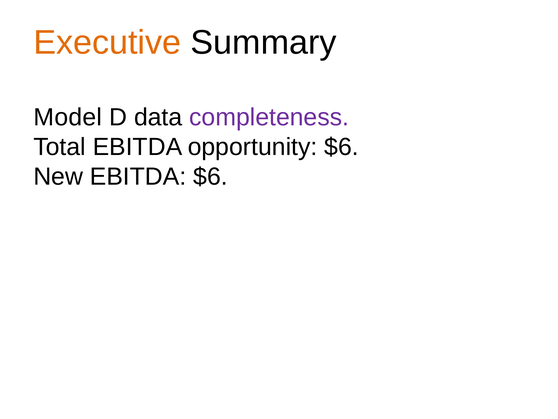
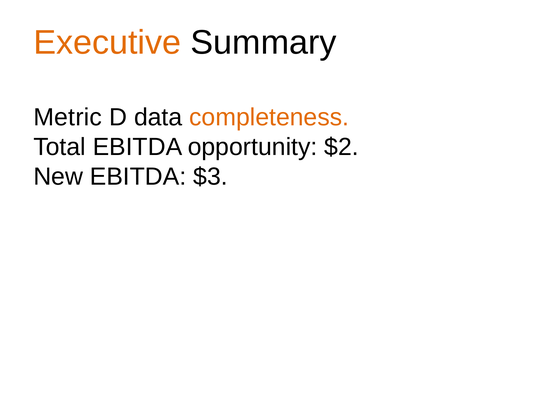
Model: Model -> Metric
completeness colour: purple -> orange
opportunity $6: $6 -> $2
EBITDA $6: $6 -> $3
